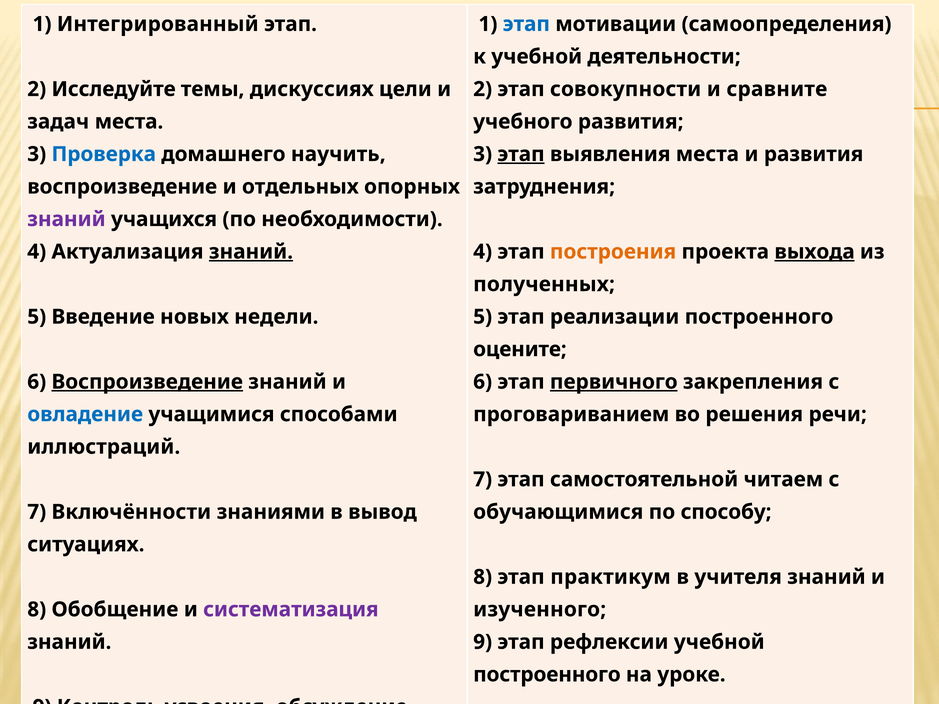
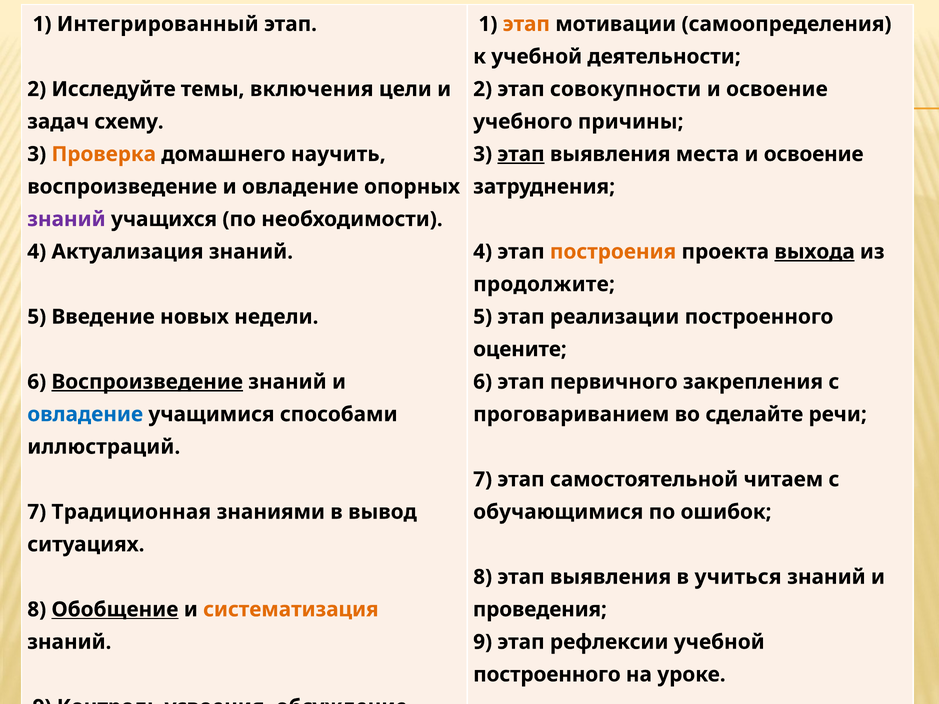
этап at (526, 24) colour: blue -> orange
дискуссиях: дискуссиях -> включения
сравните at (777, 89): сравните -> освоение
задач места: места -> схему
учебного развития: развития -> причины
Проверка colour: blue -> orange
места и развития: развития -> освоение
воспроизведение и отдельных: отдельных -> овладение
знаний at (251, 252) underline: present -> none
полученных: полученных -> продолжите
первичного underline: present -> none
решения: решения -> сделайте
Включённости: Включённости -> Традиционная
по способу: способу -> ошибок
8 этап практикум: практикум -> выявления
учителя: учителя -> учиться
Обобщение underline: none -> present
систематизация colour: purple -> orange
изученного: изученного -> проведения
